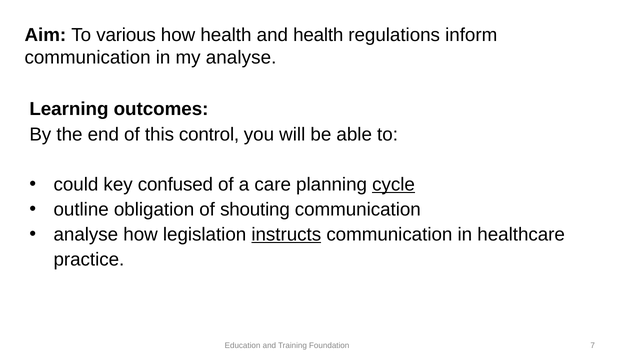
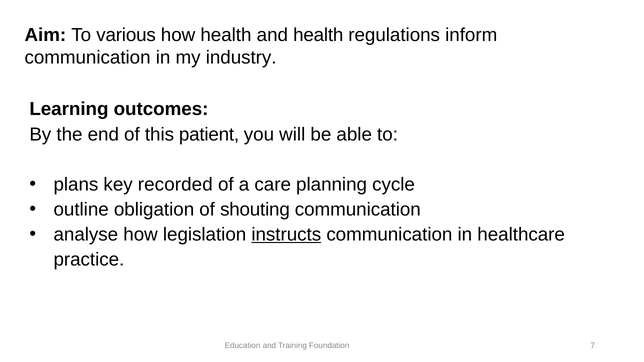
my analyse: analyse -> industry
control: control -> patient
could: could -> plans
confused: confused -> recorded
cycle underline: present -> none
